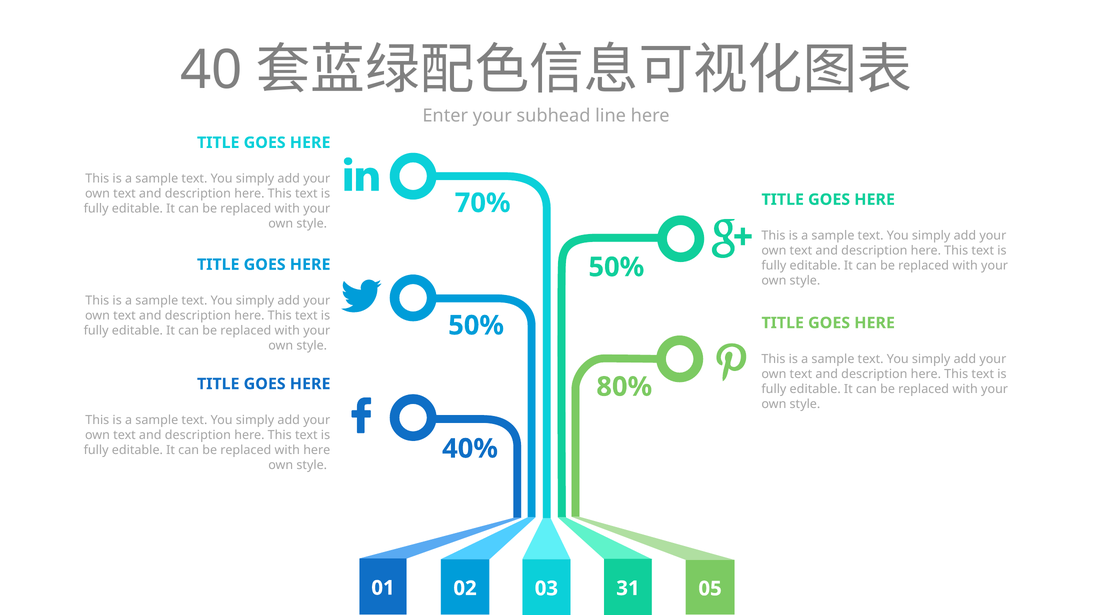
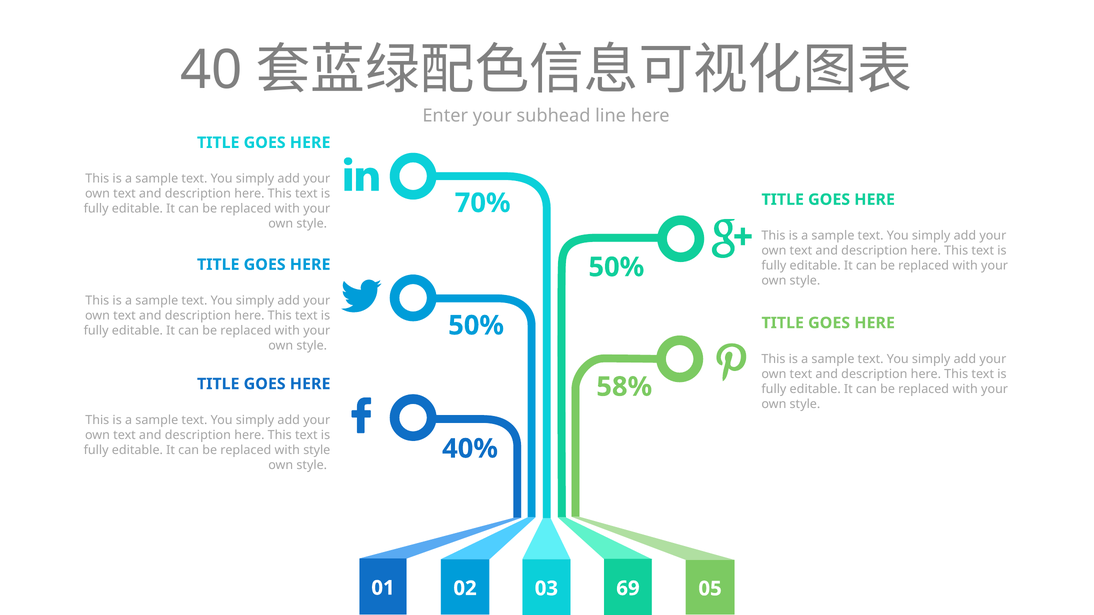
80%: 80% -> 58%
with here: here -> style
31: 31 -> 69
